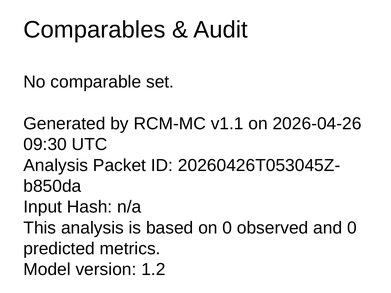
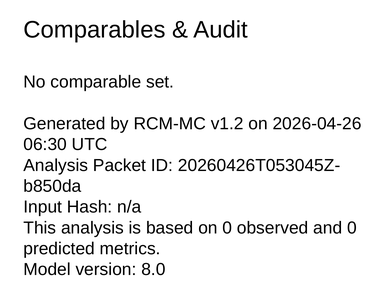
v1.1: v1.1 -> v1.2
09:30: 09:30 -> 06:30
1.2: 1.2 -> 8.0
